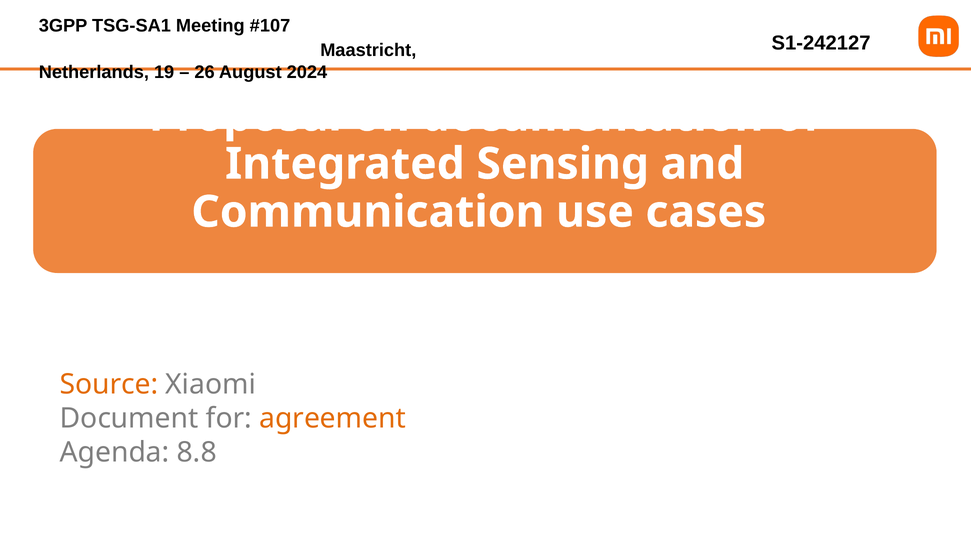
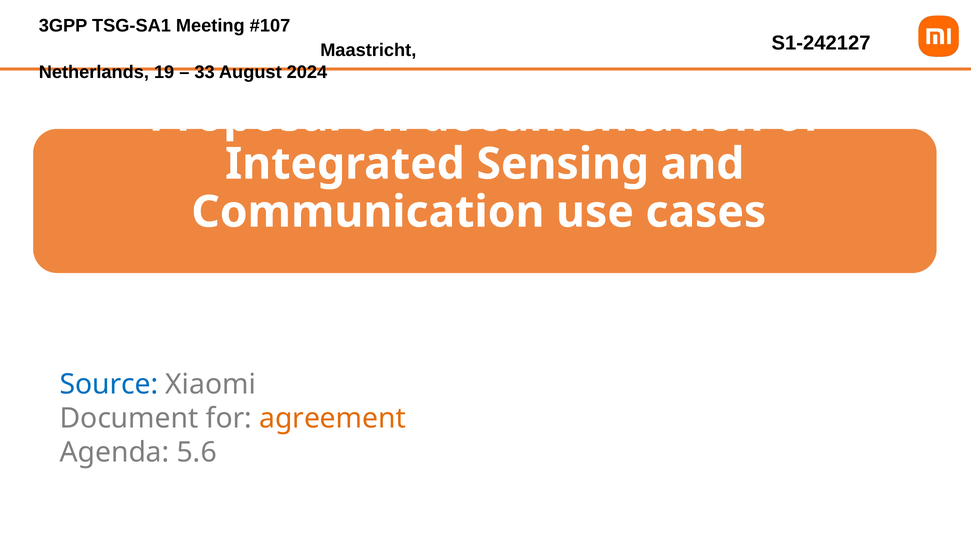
26: 26 -> 33
Source colour: orange -> blue
8.8: 8.8 -> 5.6
